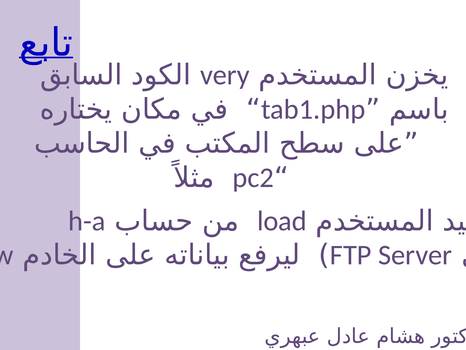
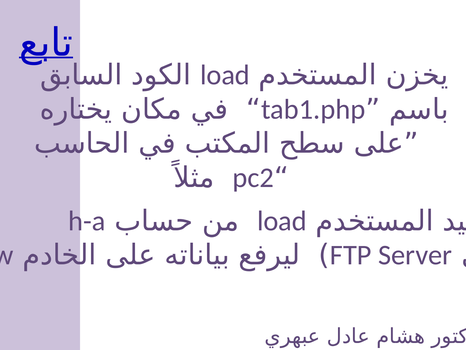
very at (225, 75): very -> load
